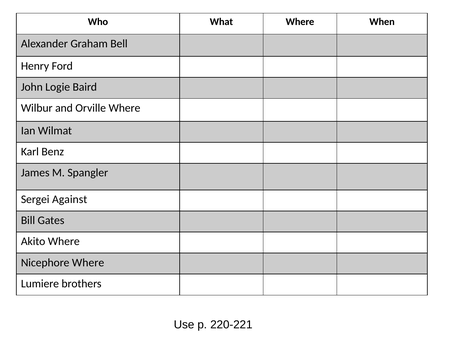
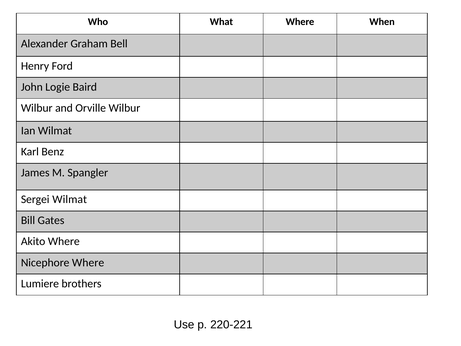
Orville Where: Where -> Wilbur
Sergei Against: Against -> Wilmat
